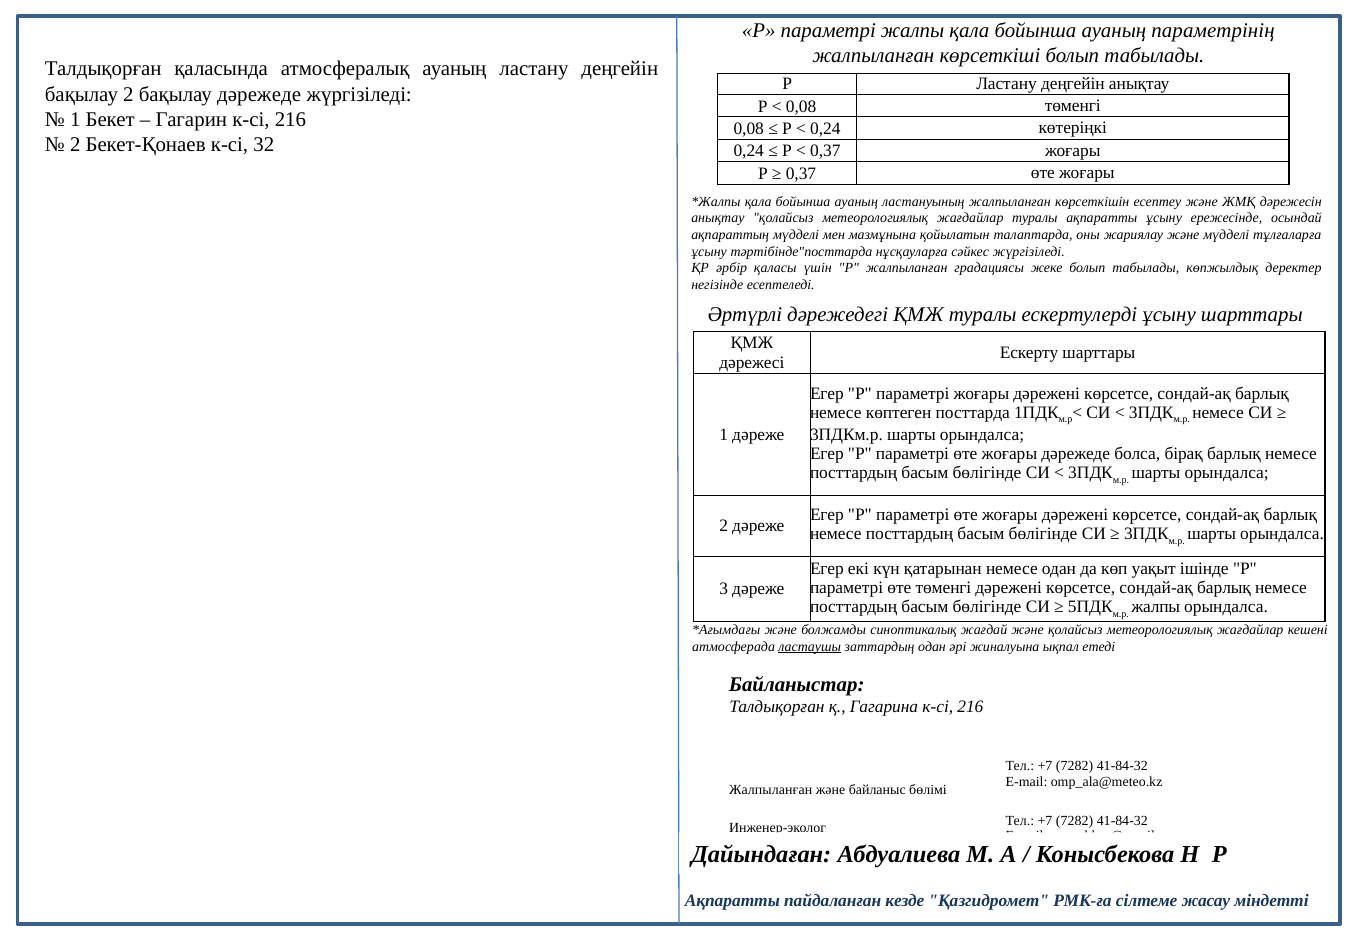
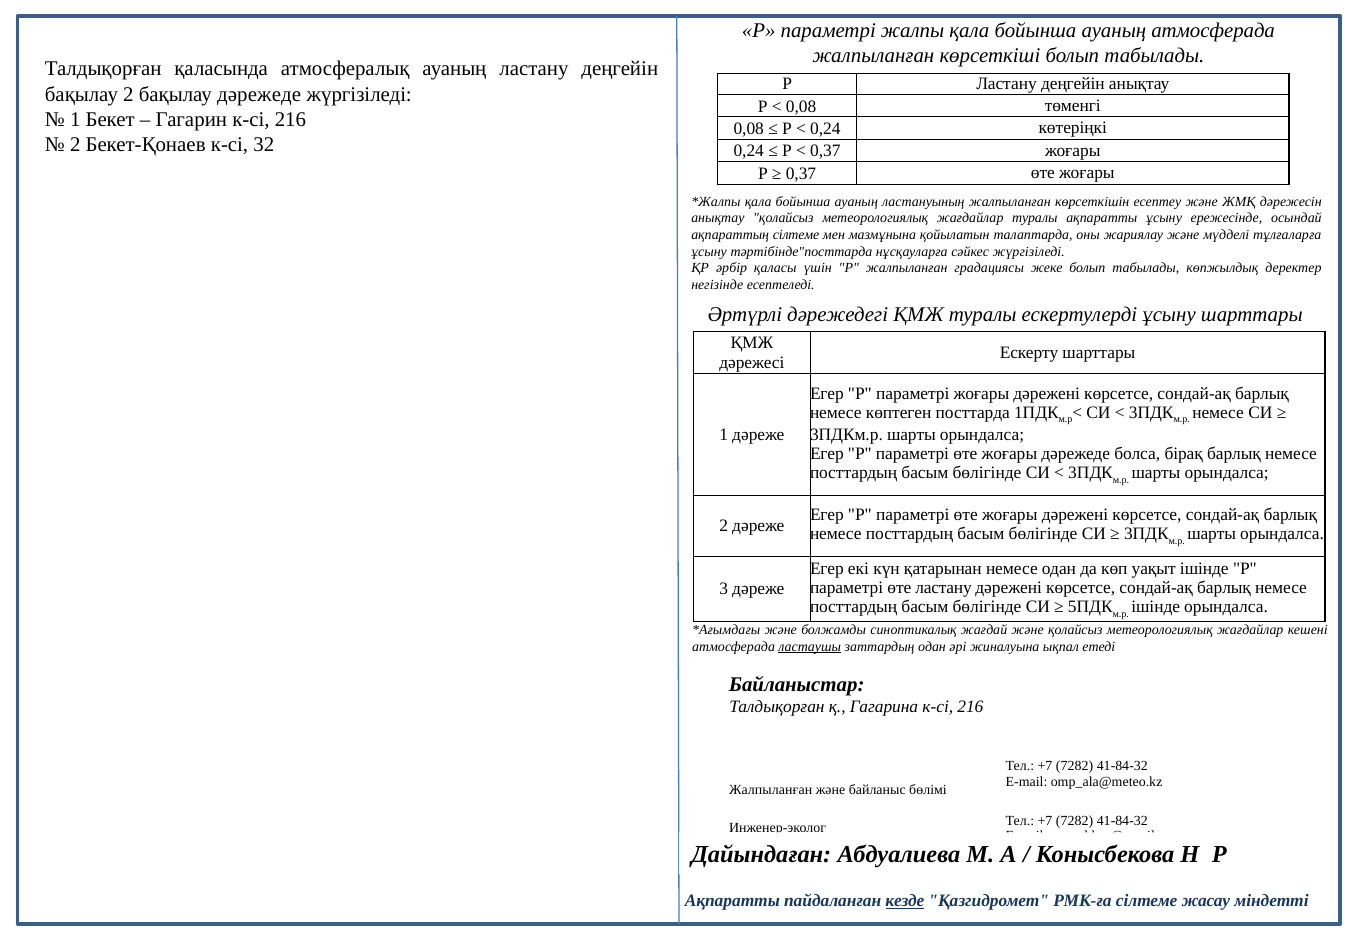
ауаның параметрінің: параметрінің -> атмосферада
ақпараттың мүдделі: мүдделі -> сілтеме
өте төменгі: төменгі -> ластану
жалпы at (1156, 607): жалпы -> ішінде
кезде underline: none -> present
